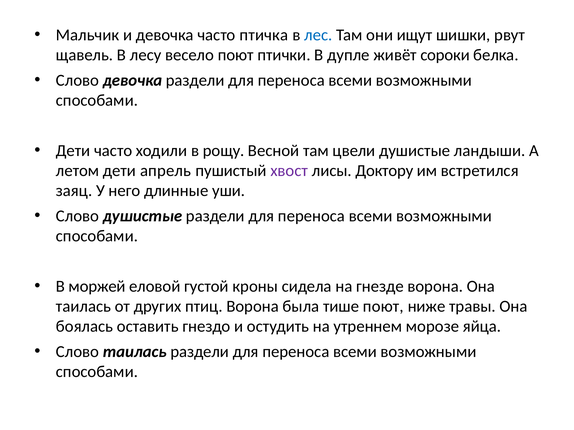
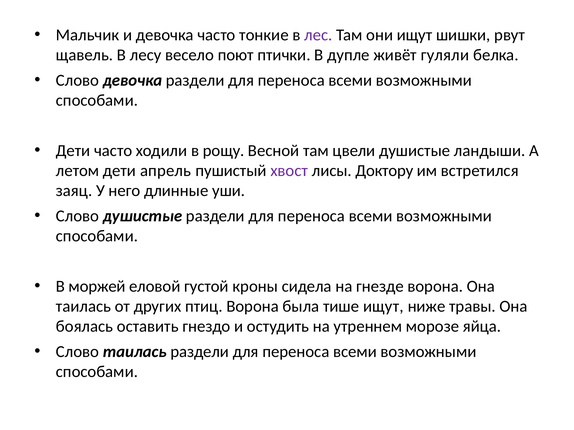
птичка: птичка -> тонкие
лес colour: blue -> purple
сороки: сороки -> гуляли
тише поют: поют -> ищут
